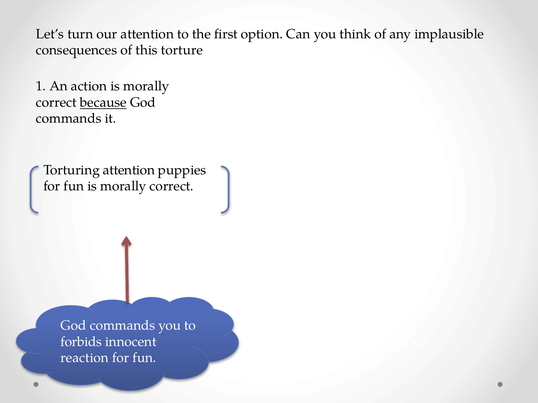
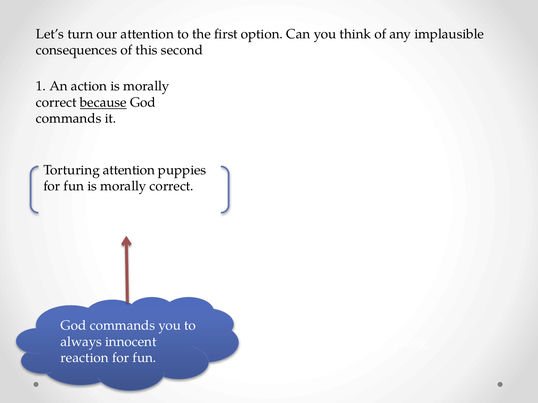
torture: torture -> second
forbids: forbids -> always
